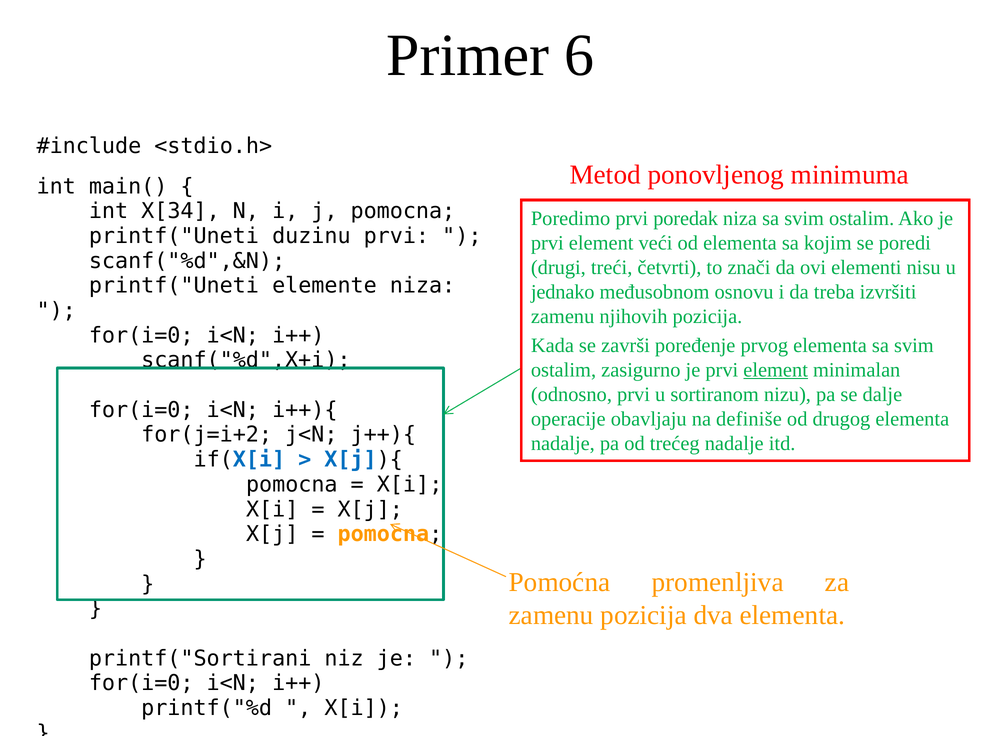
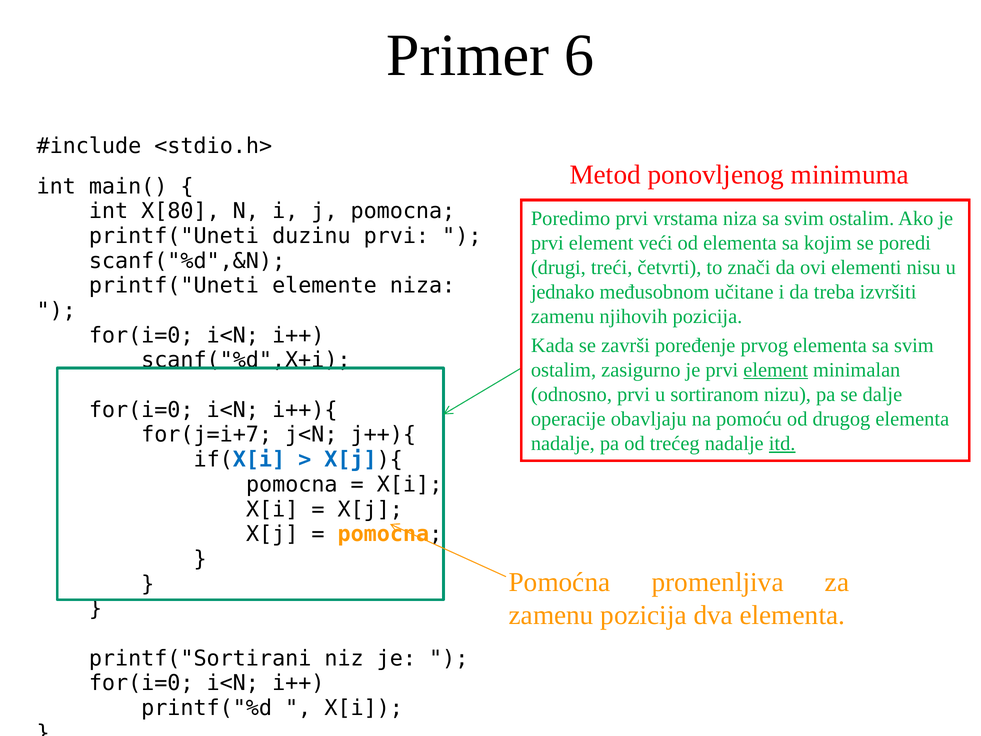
X[34: X[34 -> X[80
poredak: poredak -> vrstama
osnovu: osnovu -> učitane
definiše: definiše -> pomoću
for(j=i+2: for(j=i+2 -> for(j=i+7
itd underline: none -> present
